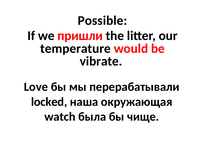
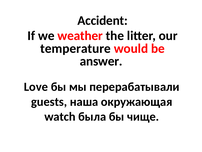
Possible: Possible -> Accident
пришли: пришли -> weather
vibrate: vibrate -> answer
locked: locked -> guests
